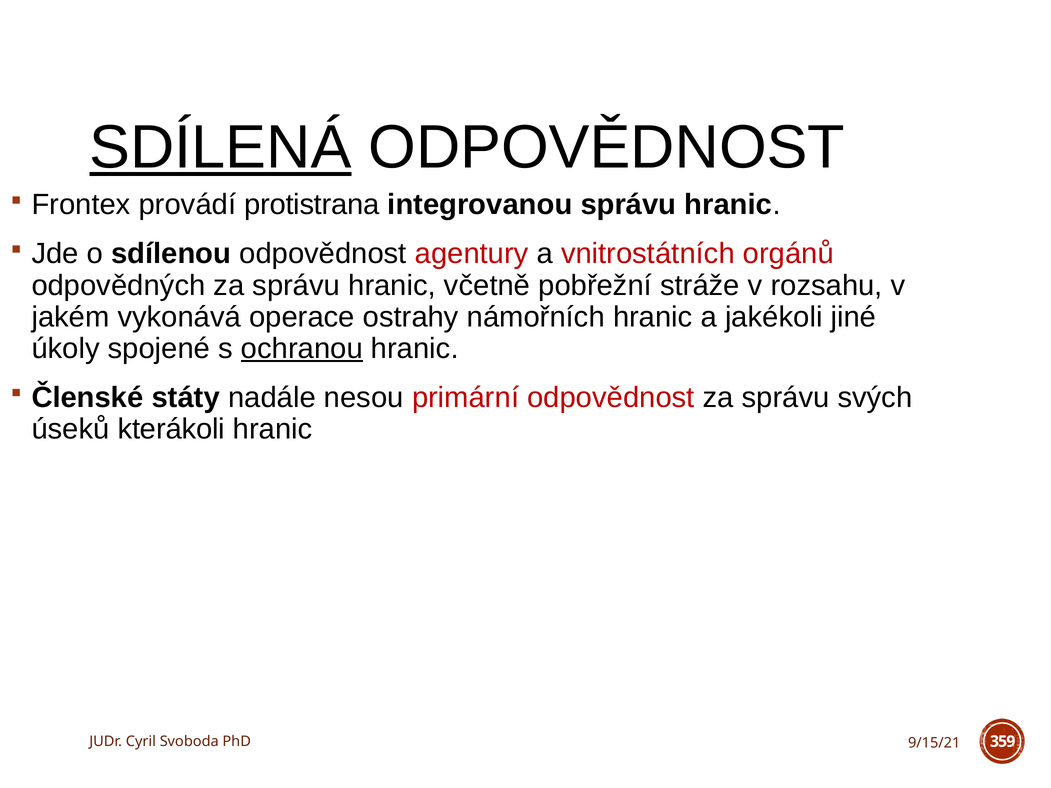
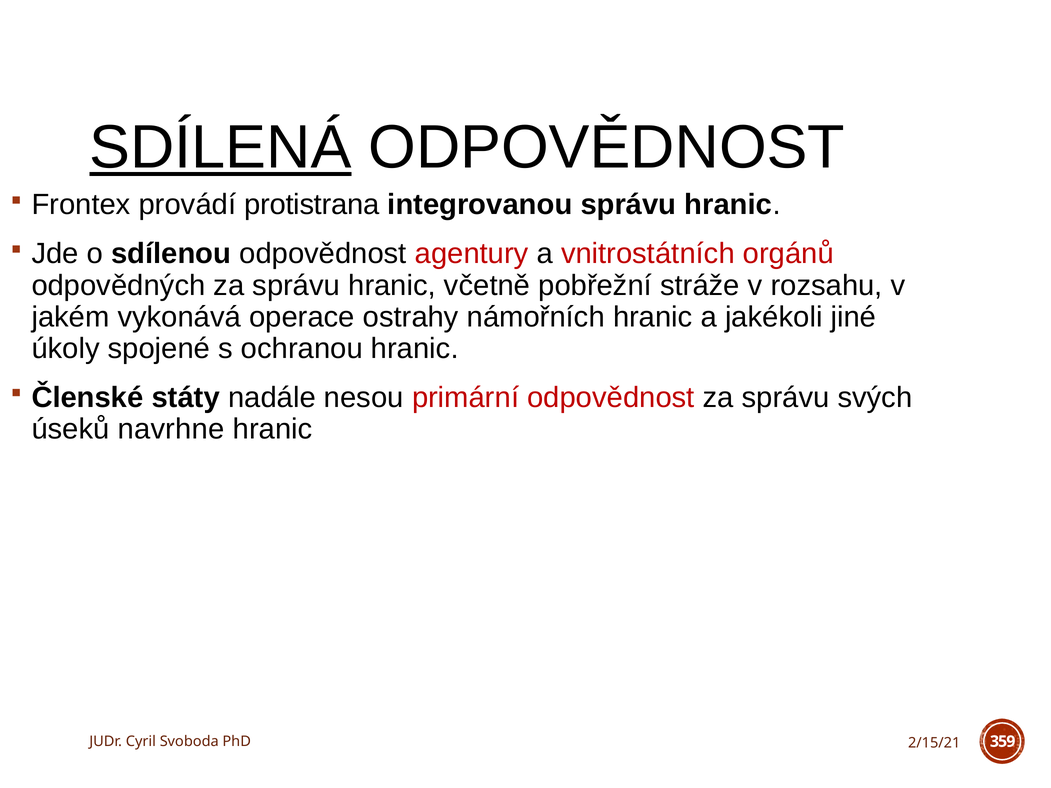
ochranou underline: present -> none
kterákoli: kterákoli -> navrhne
9/15/21: 9/15/21 -> 2/15/21
